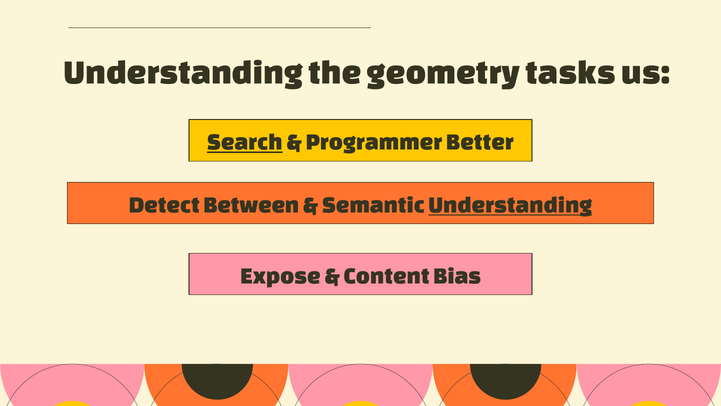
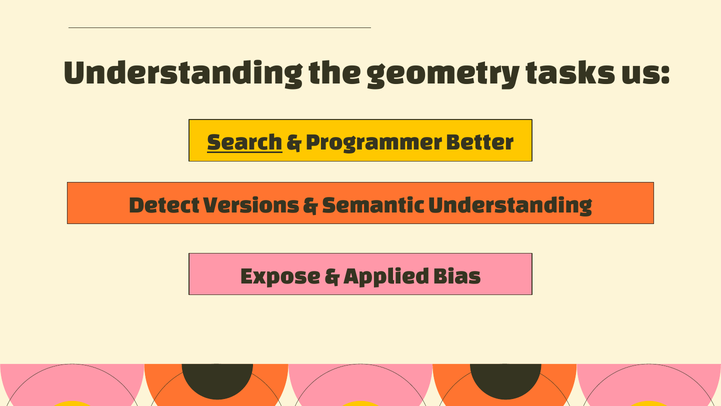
Between: Between -> Versions
Understanding at (510, 204) underline: present -> none
Content: Content -> Applied
